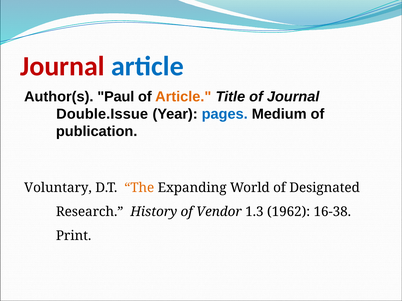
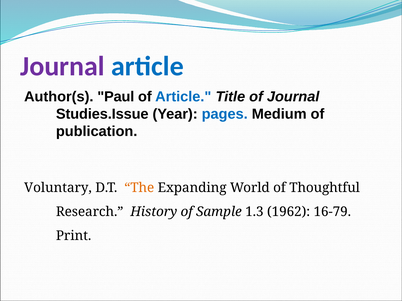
Journal at (62, 66) colour: red -> purple
Article at (183, 97) colour: orange -> blue
Double.Issue: Double.Issue -> Studies.Issue
Designated: Designated -> Thoughtful
Vendor: Vendor -> Sample
16-38: 16-38 -> 16-79
